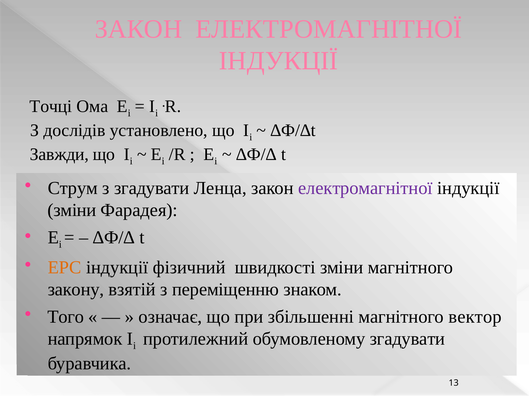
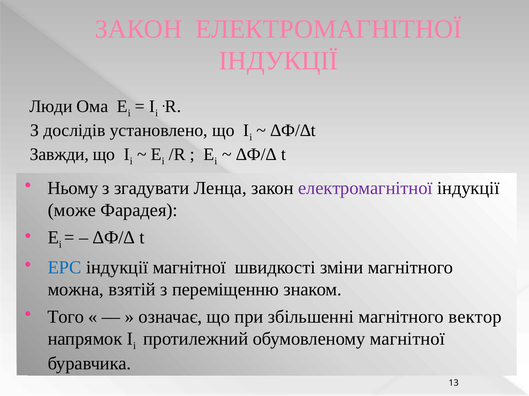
Точці: Точці -> Люди
Струм: Струм -> Ньому
зміни at (72, 211): зміни -> може
ЕРС colour: orange -> blue
індукції фізичний: фізичний -> магнітної
закону: закону -> можна
обумовленому згадувати: згадувати -> магнітної
